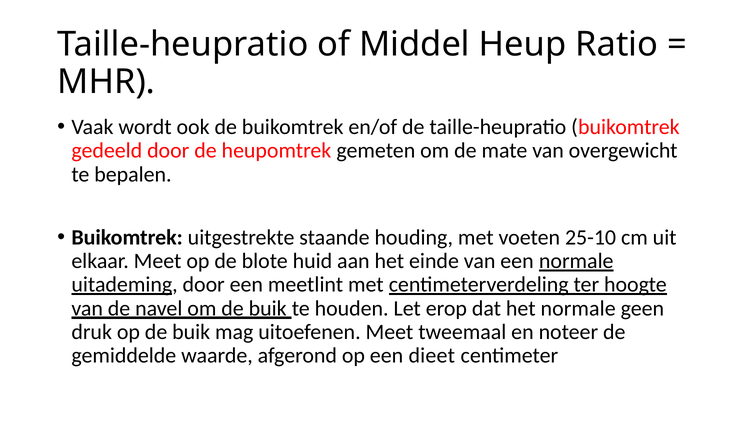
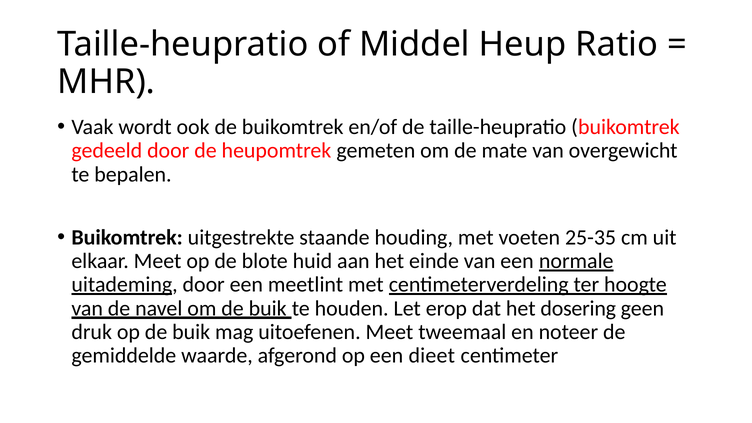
25-10: 25-10 -> 25-35
het normale: normale -> dosering
